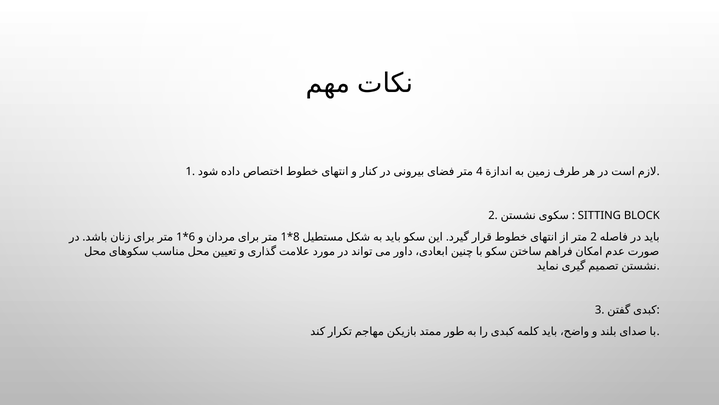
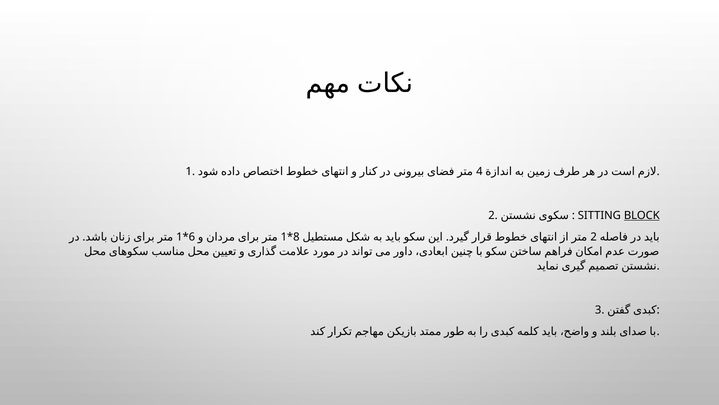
BLOCK underline: none -> present
